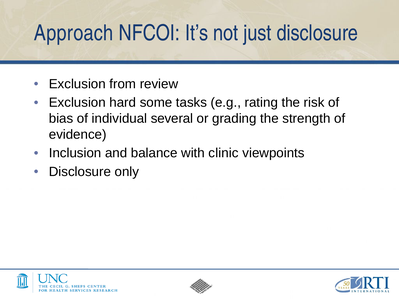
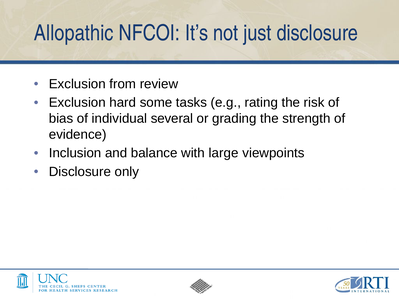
Approach: Approach -> Allopathic
clinic: clinic -> large
